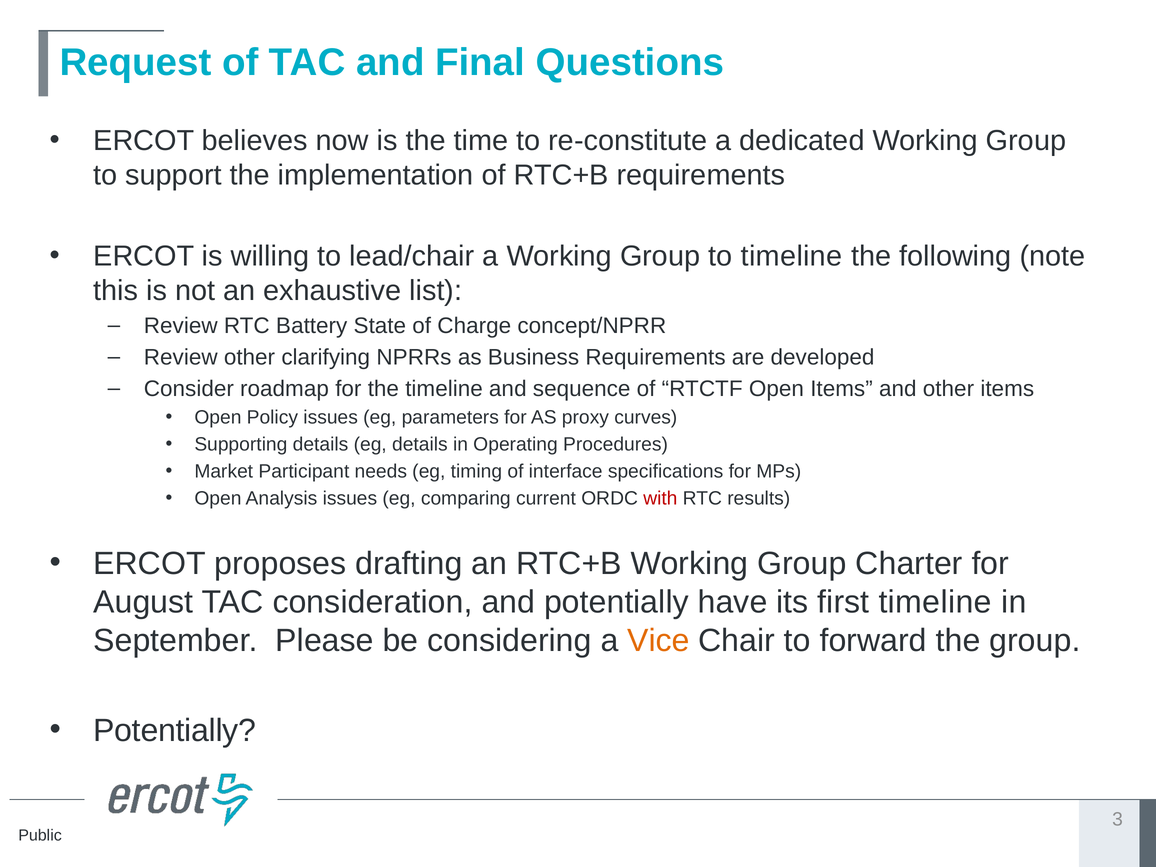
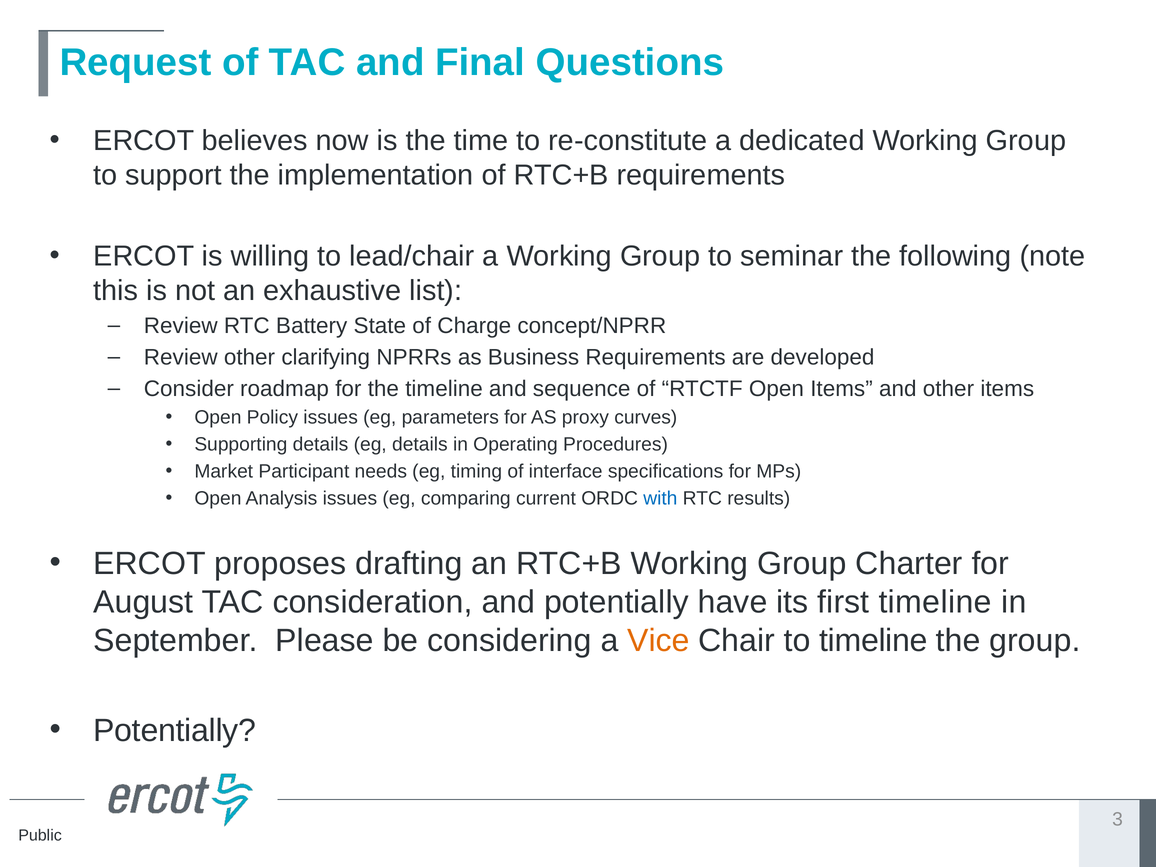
to timeline: timeline -> seminar
with colour: red -> blue
to forward: forward -> timeline
